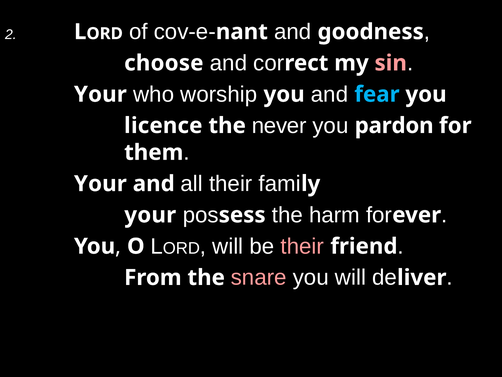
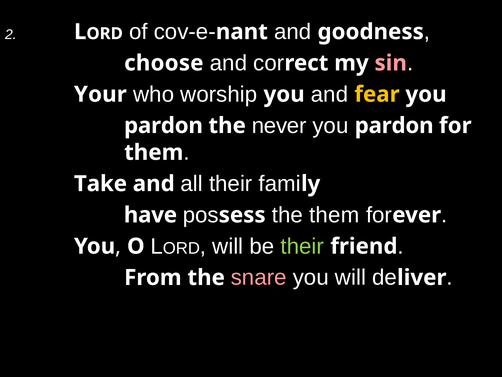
fear colour: light blue -> yellow
licence at (163, 125): licence -> pardon
Your at (100, 184): Your -> Take
your at (150, 215): your -> have
the harm: harm -> them
their at (302, 246) colour: pink -> light green
